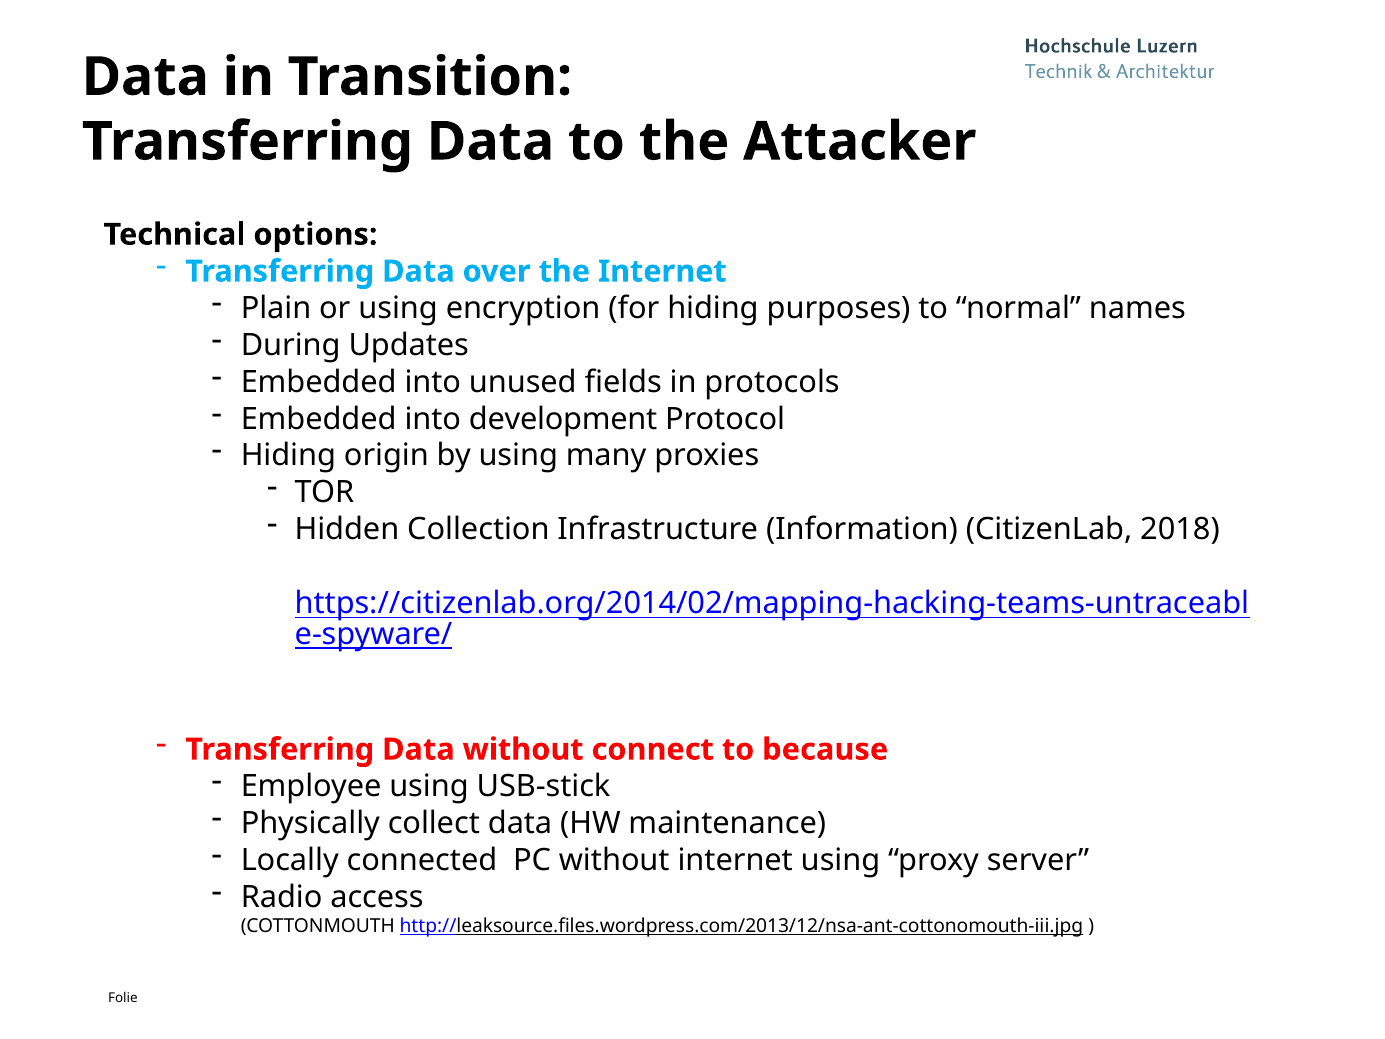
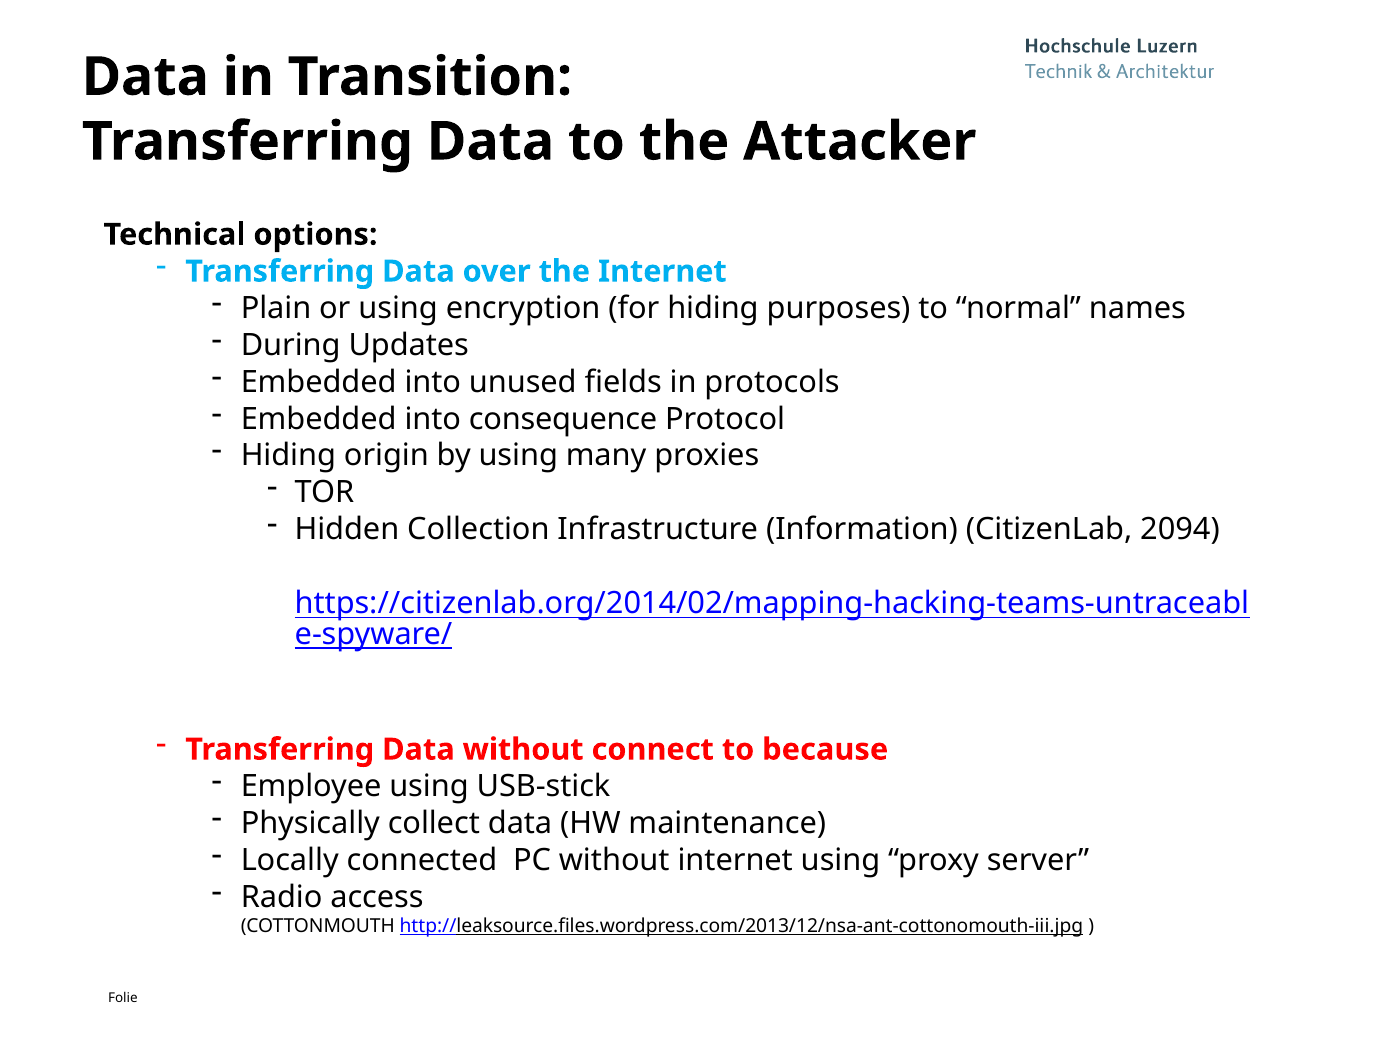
development: development -> consequence
2018: 2018 -> 2094
